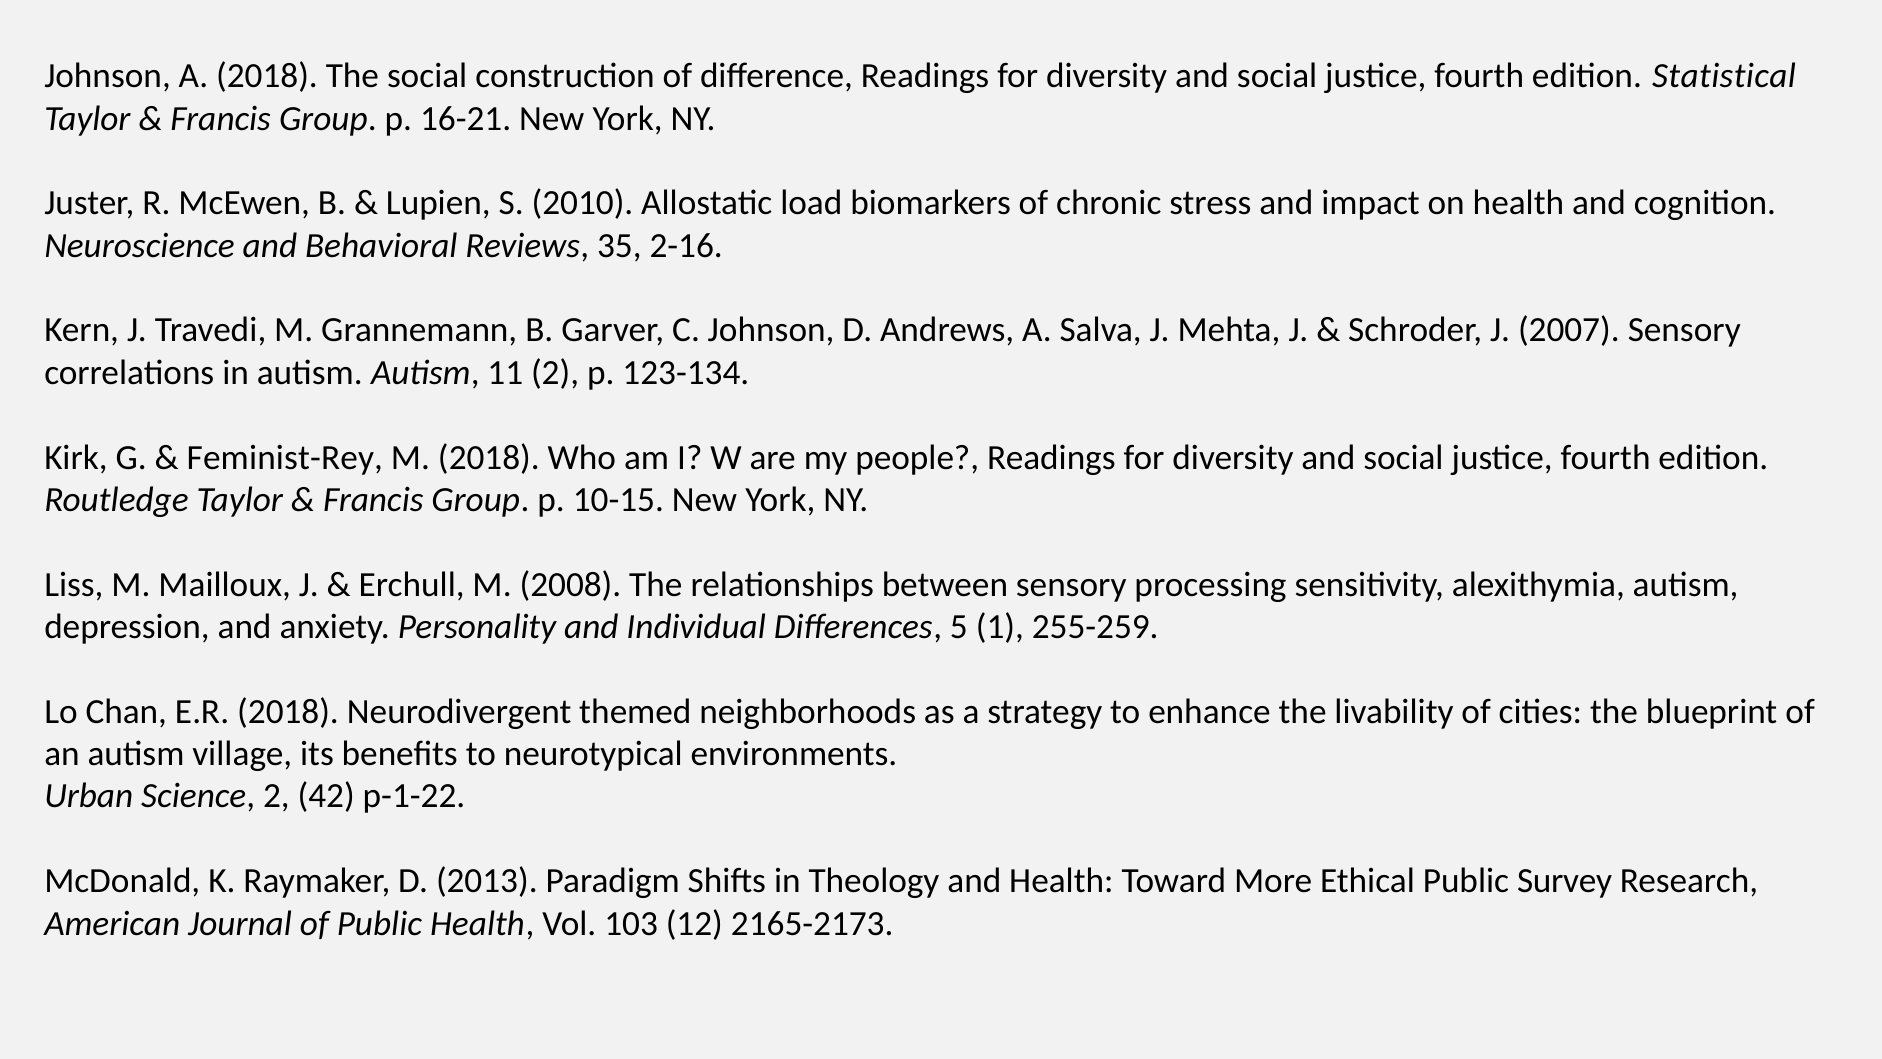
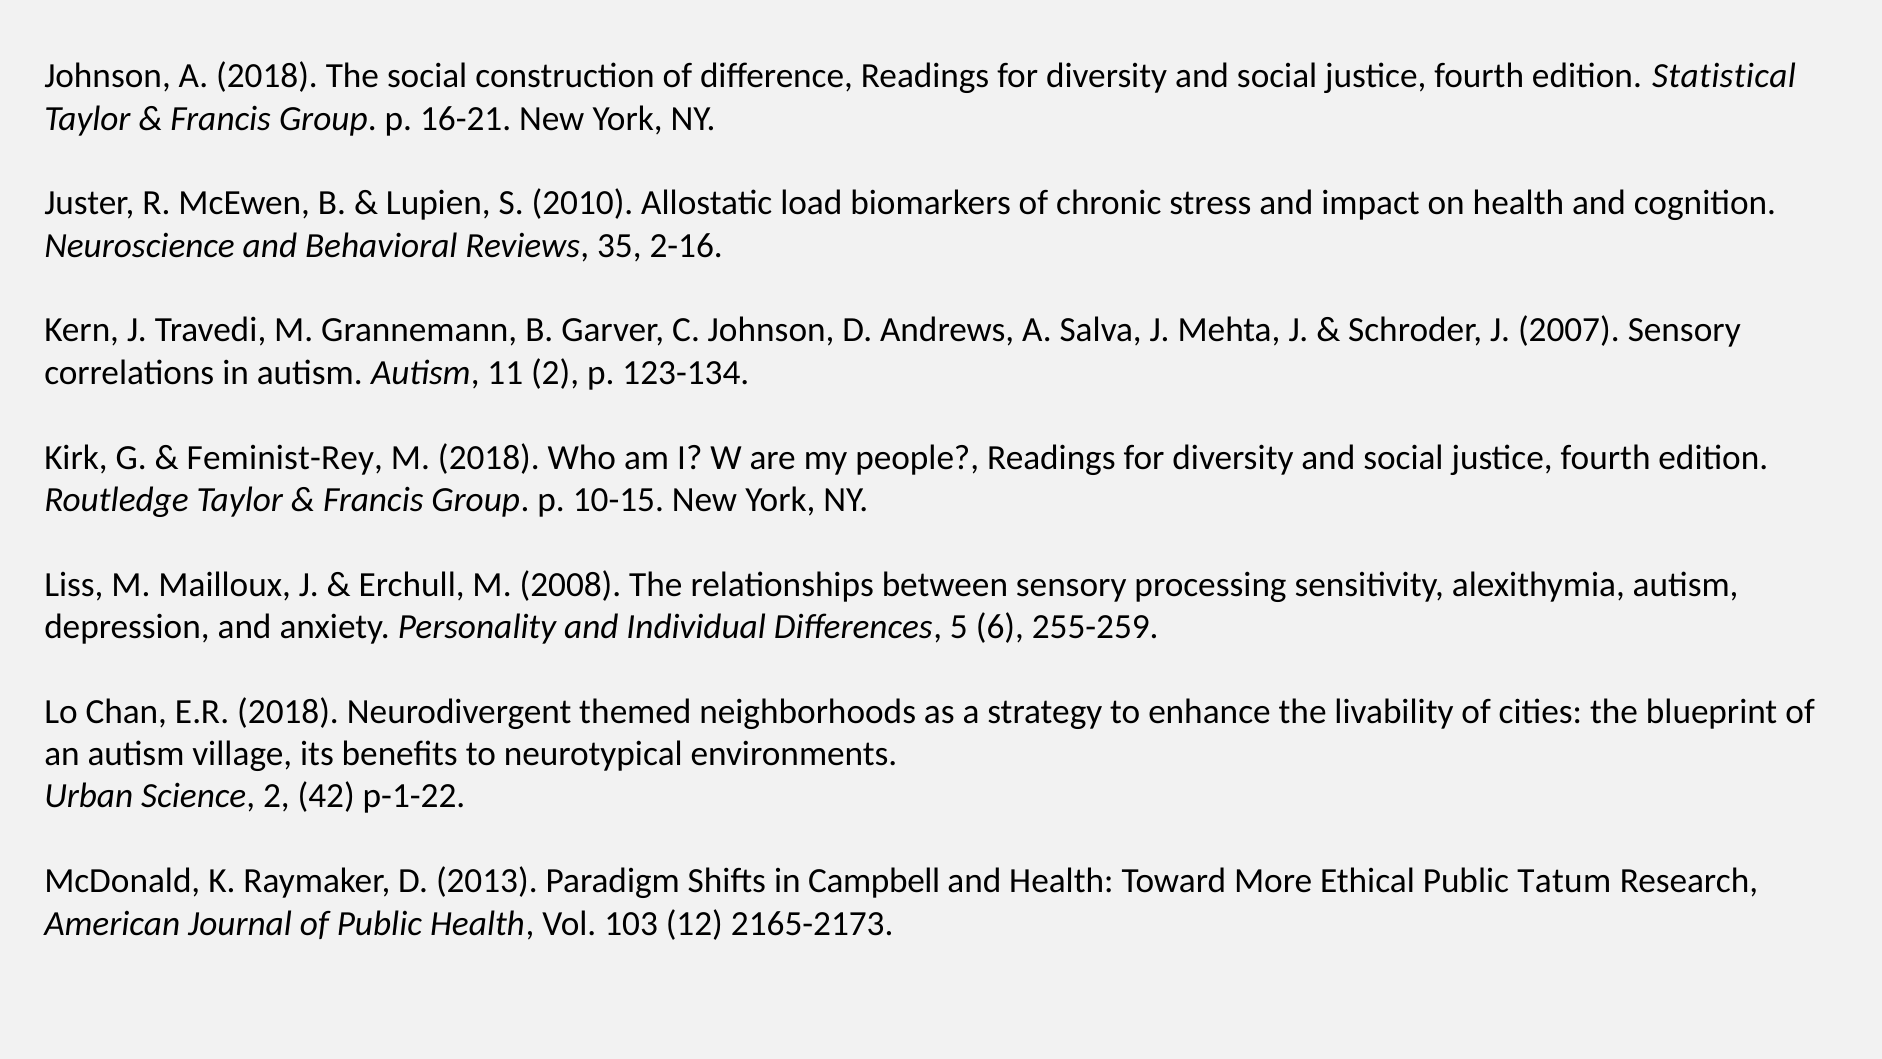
1: 1 -> 6
Theology: Theology -> Campbell
Survey: Survey -> Tatum
